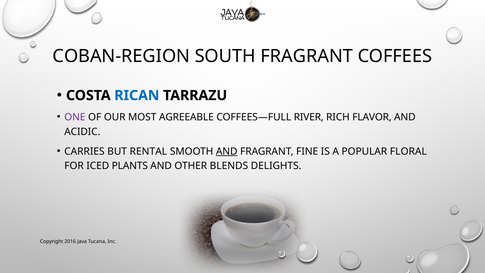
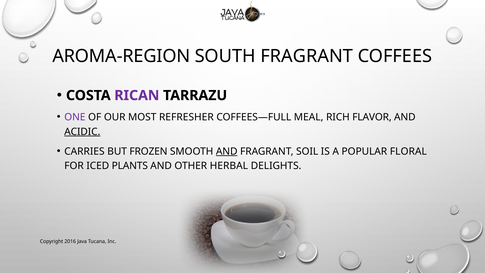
COBAN-REGION: COBAN-REGION -> AROMA-REGION
RICAN colour: blue -> purple
AGREEABLE: AGREEABLE -> REFRESHER
RIVER: RIVER -> MEAL
ACIDIC underline: none -> present
RENTAL: RENTAL -> FROZEN
FINE: FINE -> SOIL
BLENDS: BLENDS -> HERBAL
